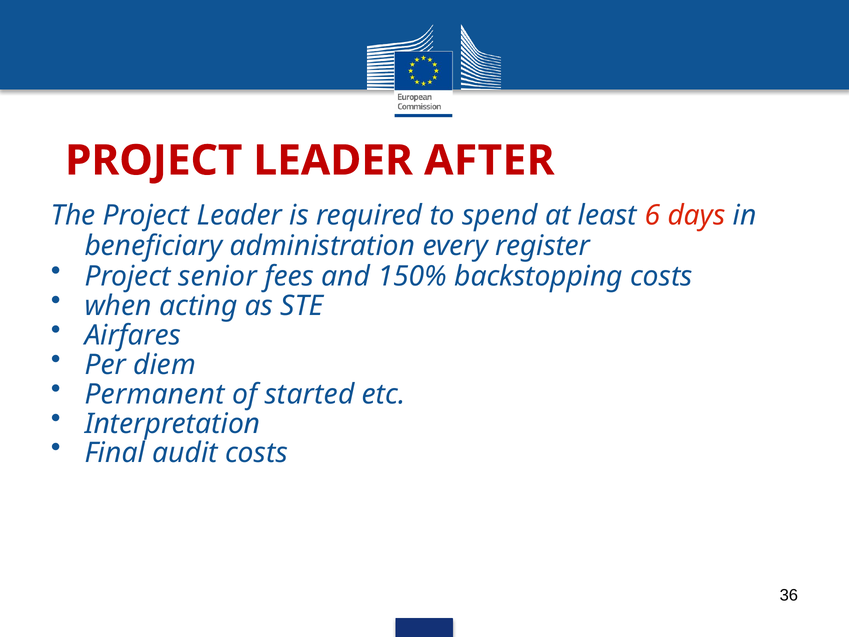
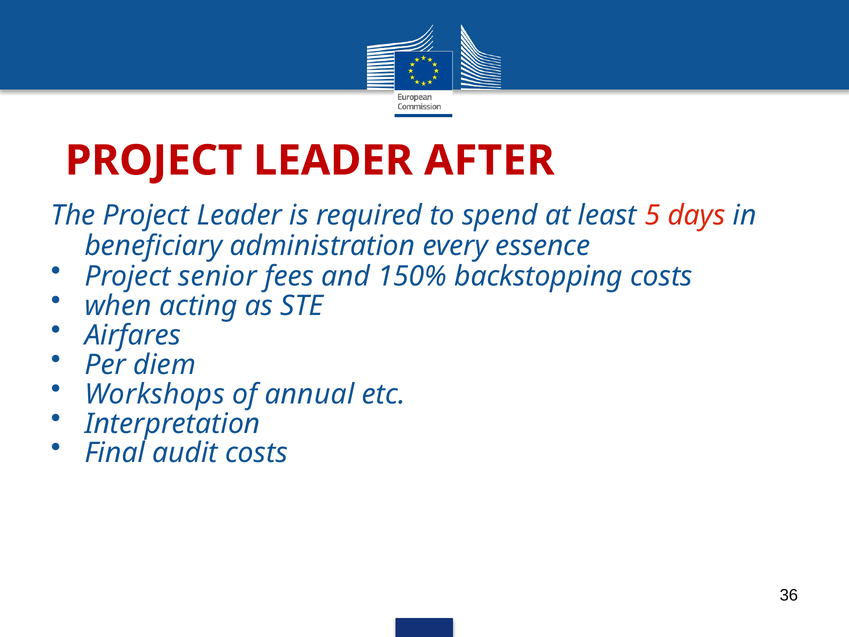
6: 6 -> 5
register: register -> essence
Permanent: Permanent -> Workshops
started: started -> annual
